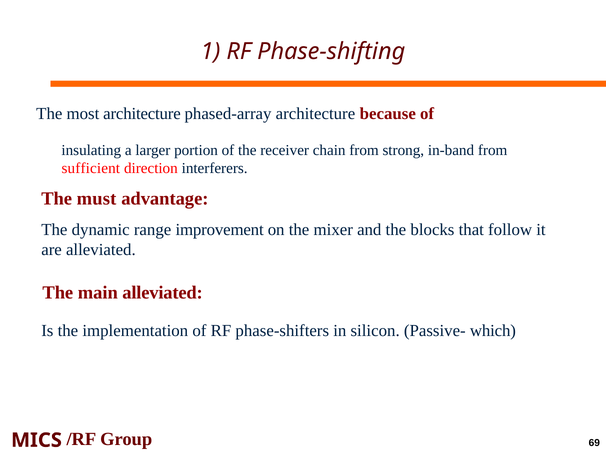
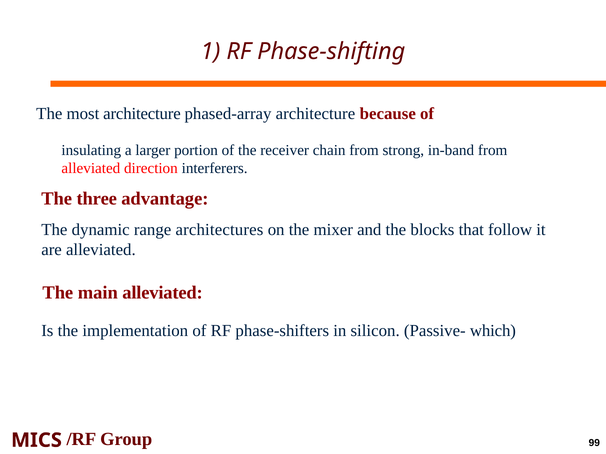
sufficient at (91, 168): sufficient -> alleviated
must: must -> three
improvement: improvement -> architectures
69: 69 -> 99
